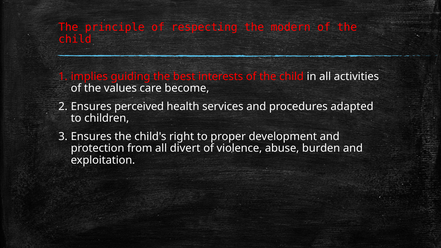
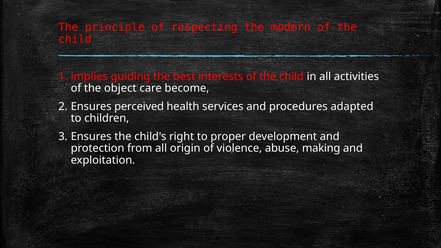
values: values -> object
divert: divert -> origin
burden: burden -> making
